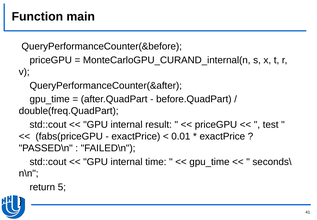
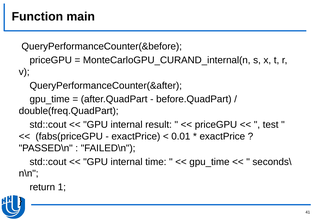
5: 5 -> 1
